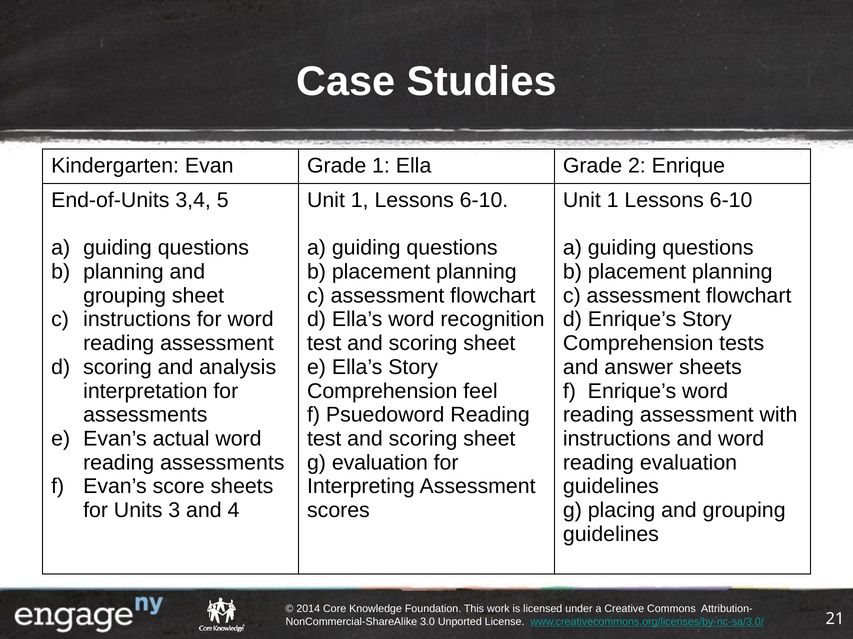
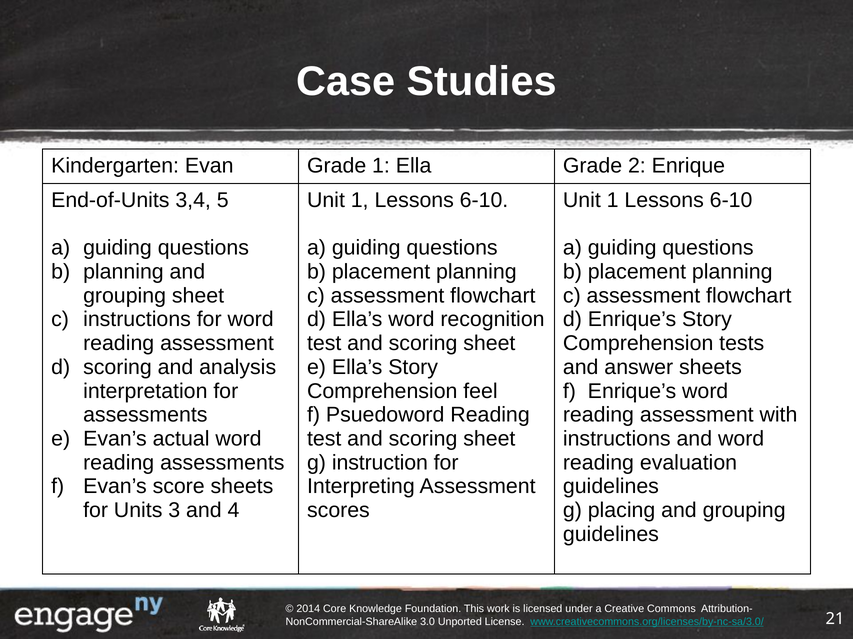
g evaluation: evaluation -> instruction
